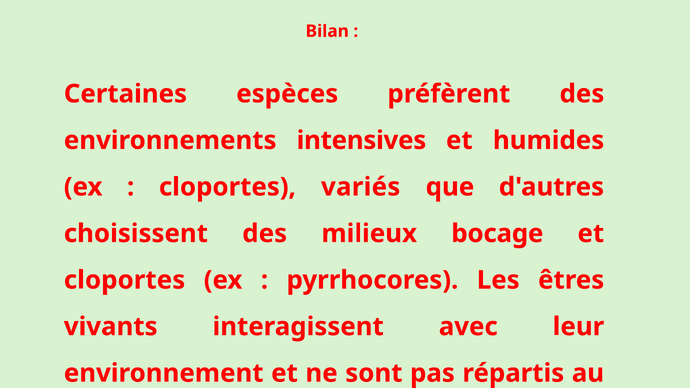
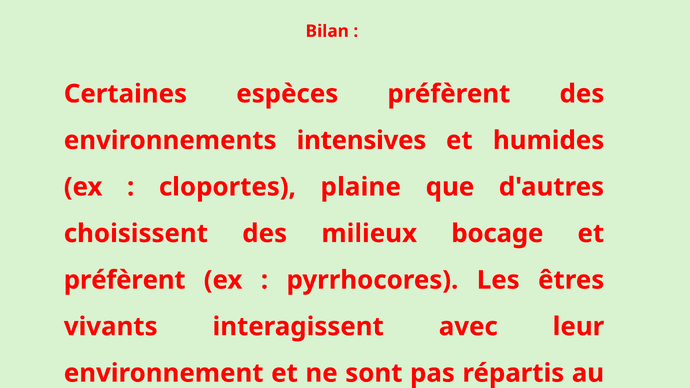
variés: variés -> plaine
cloportes at (125, 280): cloportes -> préfèrent
